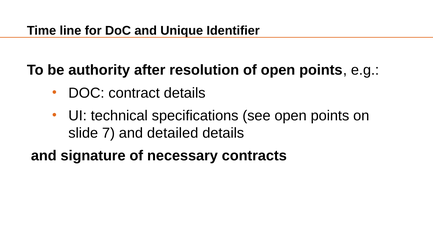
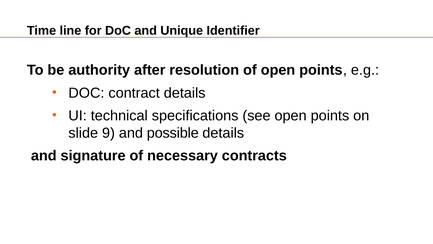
7: 7 -> 9
detailed: detailed -> possible
